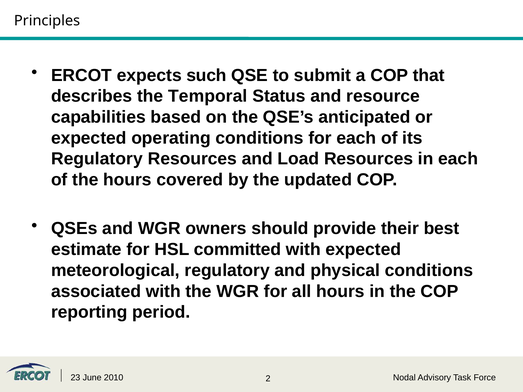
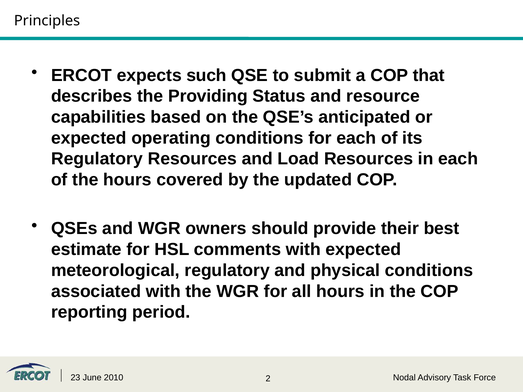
Temporal: Temporal -> Providing
committed: committed -> comments
